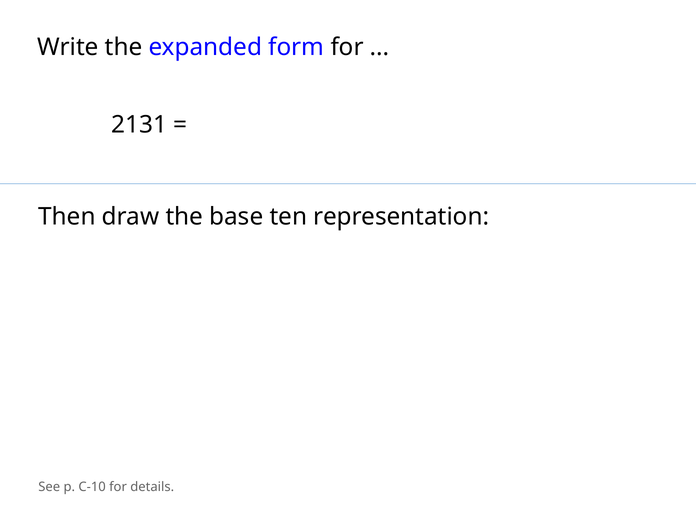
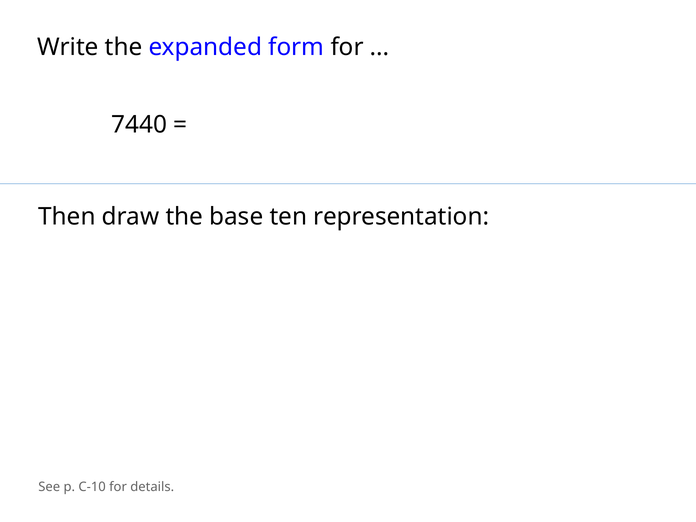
2131: 2131 -> 7440
